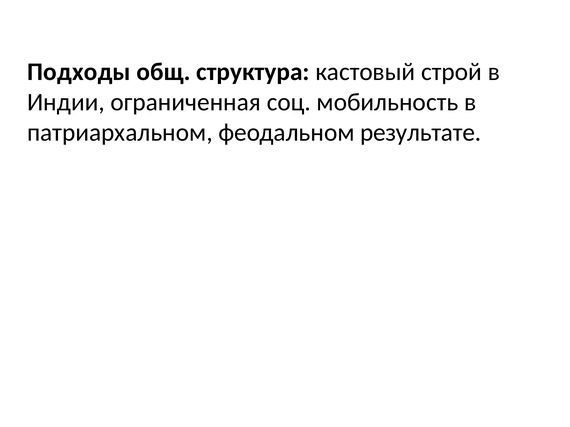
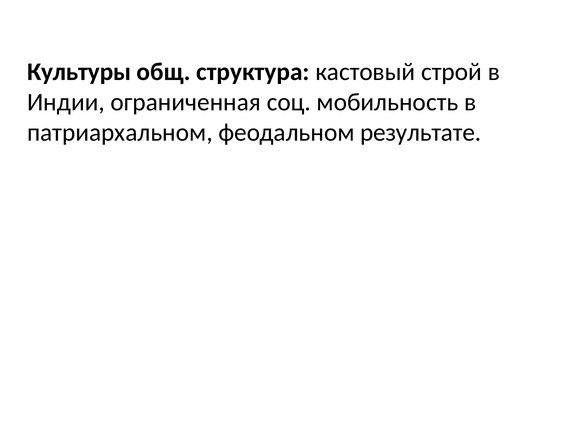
Подходы: Подходы -> Культуры
